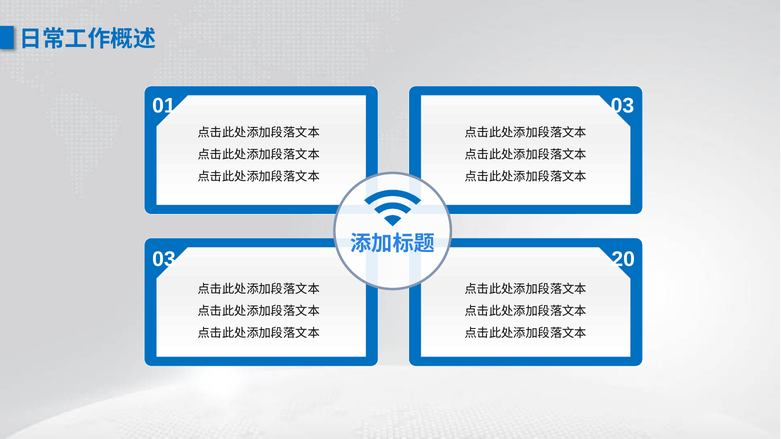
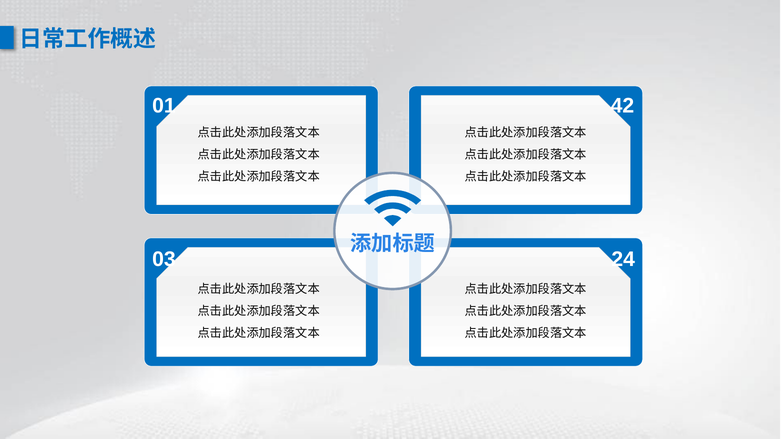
01 03: 03 -> 42
20: 20 -> 24
